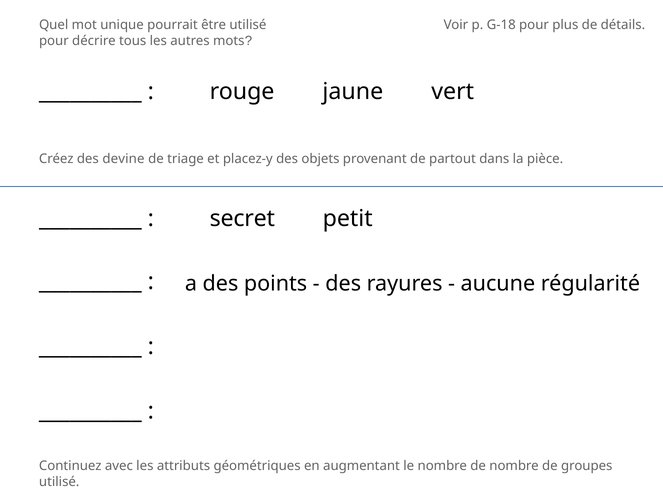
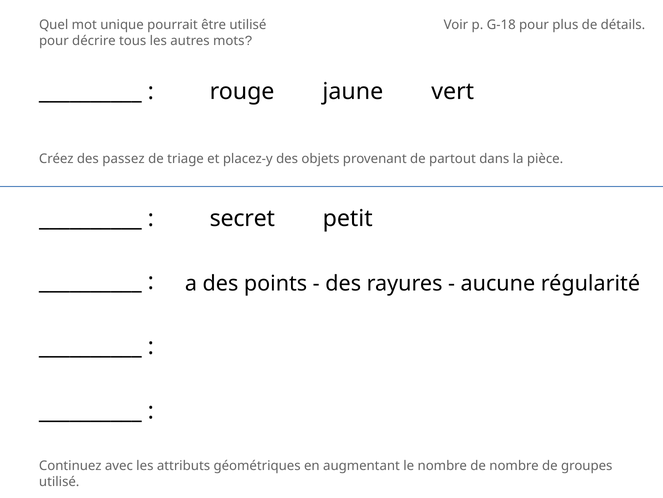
devine: devine -> passez
